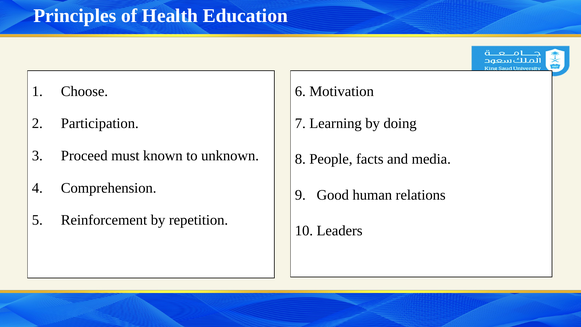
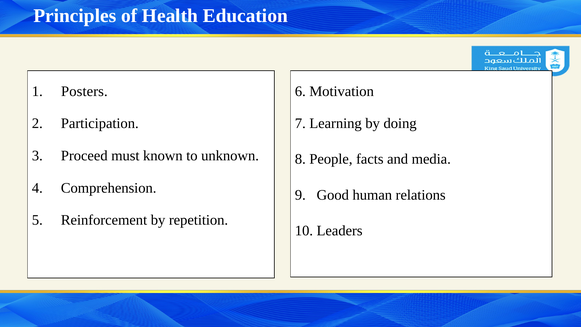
Choose: Choose -> Posters
